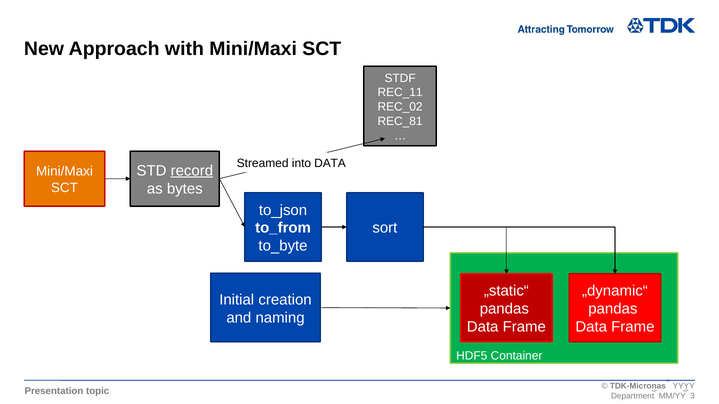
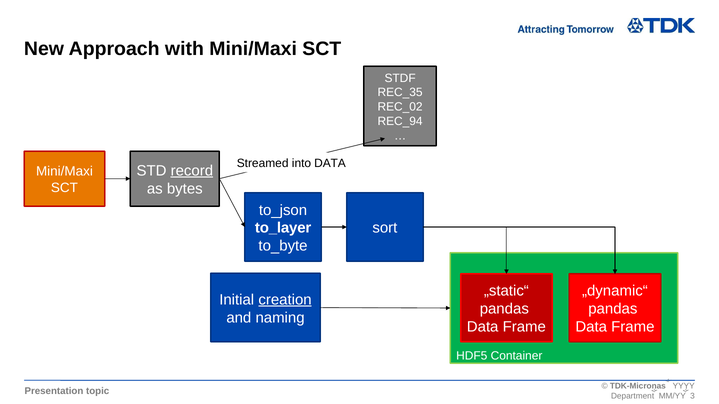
REC_11: REC_11 -> REC_35
REC_81: REC_81 -> REC_94
to_from: to_from -> to_layer
creation underline: none -> present
